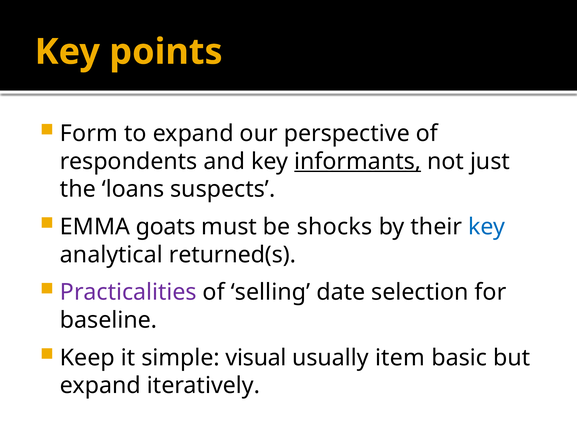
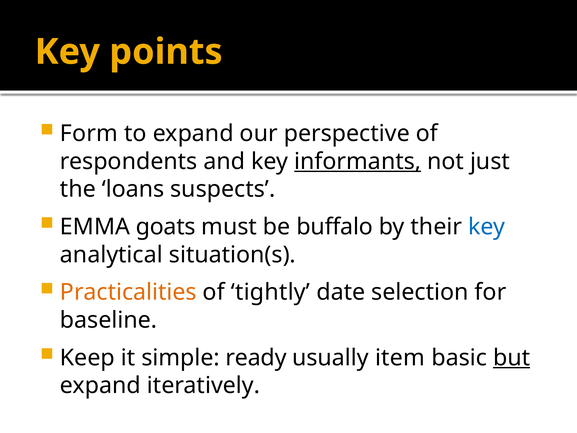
shocks: shocks -> buffalo
returned(s: returned(s -> situation(s
Practicalities colour: purple -> orange
selling: selling -> tightly
visual: visual -> ready
but underline: none -> present
